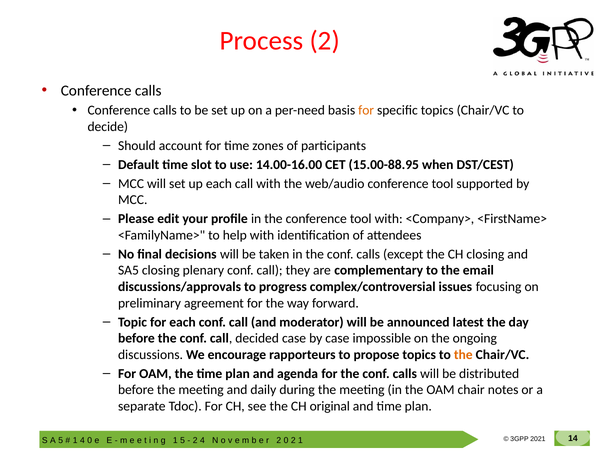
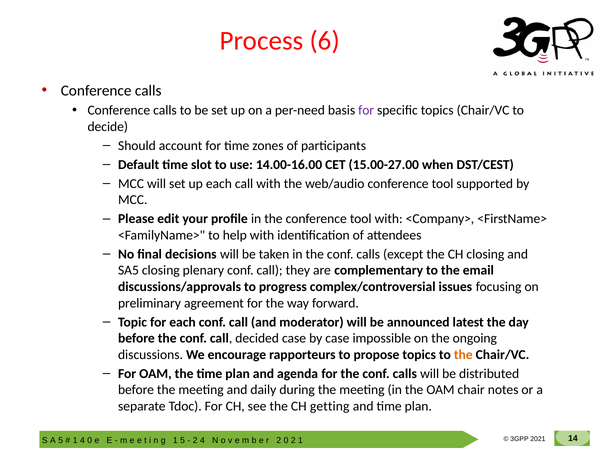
Process 2: 2 -> 6
for at (366, 110) colour: orange -> purple
15.00-88.95: 15.00-88.95 -> 15.00-27.00
original: original -> getting
